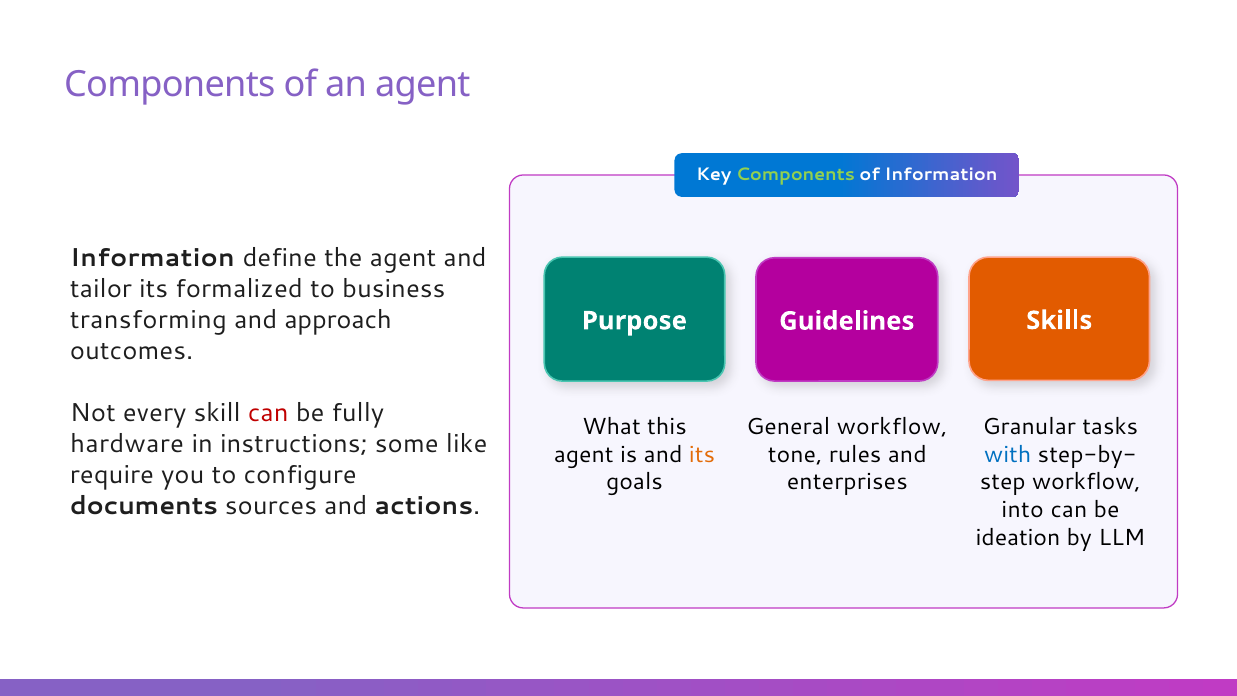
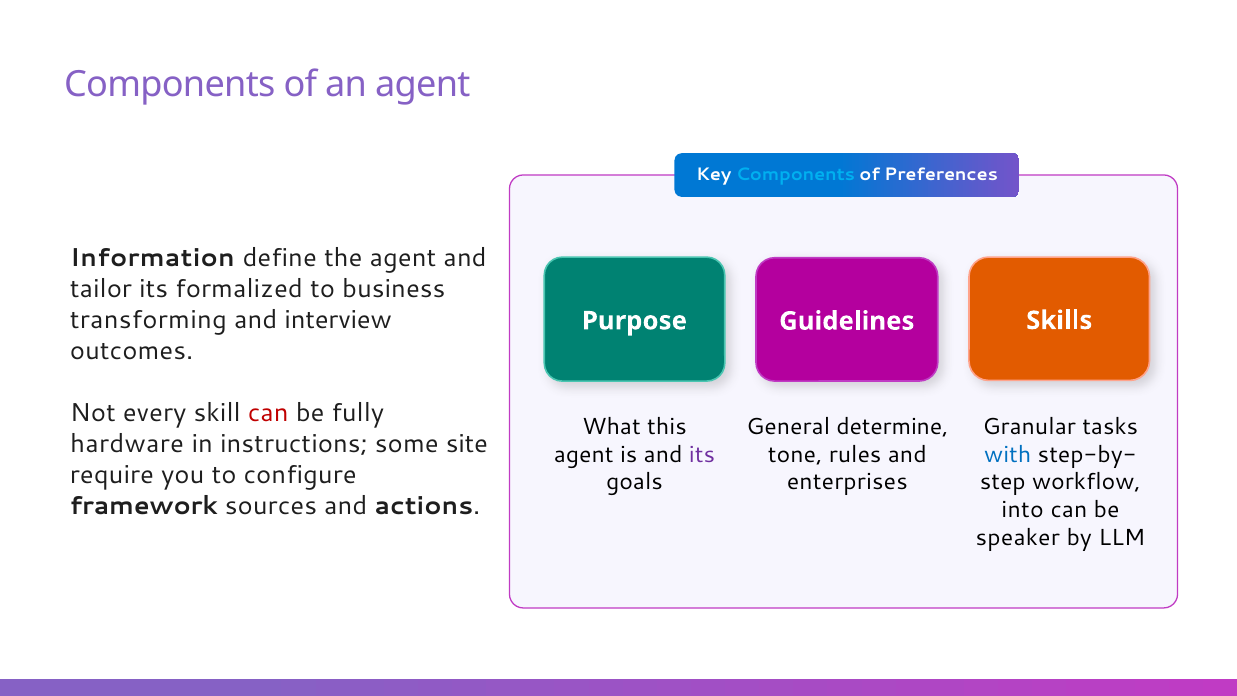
Components at (796, 175) colour: light green -> light blue
of Information: Information -> Preferences
approach: approach -> interview
General workflow: workflow -> determine
like: like -> site
its at (702, 454) colour: orange -> purple
documents: documents -> framework
ideation: ideation -> speaker
